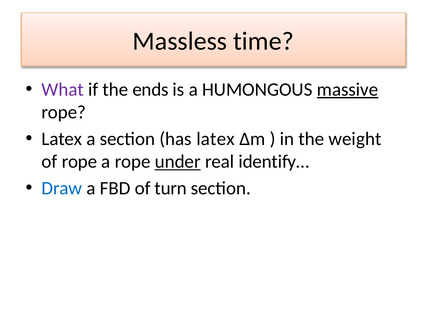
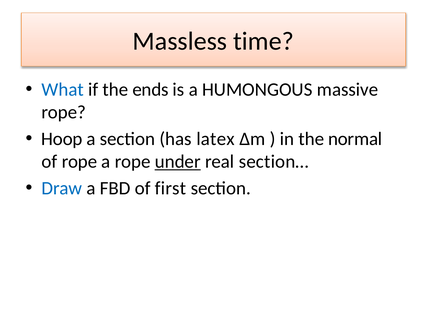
What colour: purple -> blue
massive underline: present -> none
Latex at (62, 139): Latex -> Hoop
weight: weight -> normal
identify…: identify… -> section…
turn: turn -> first
